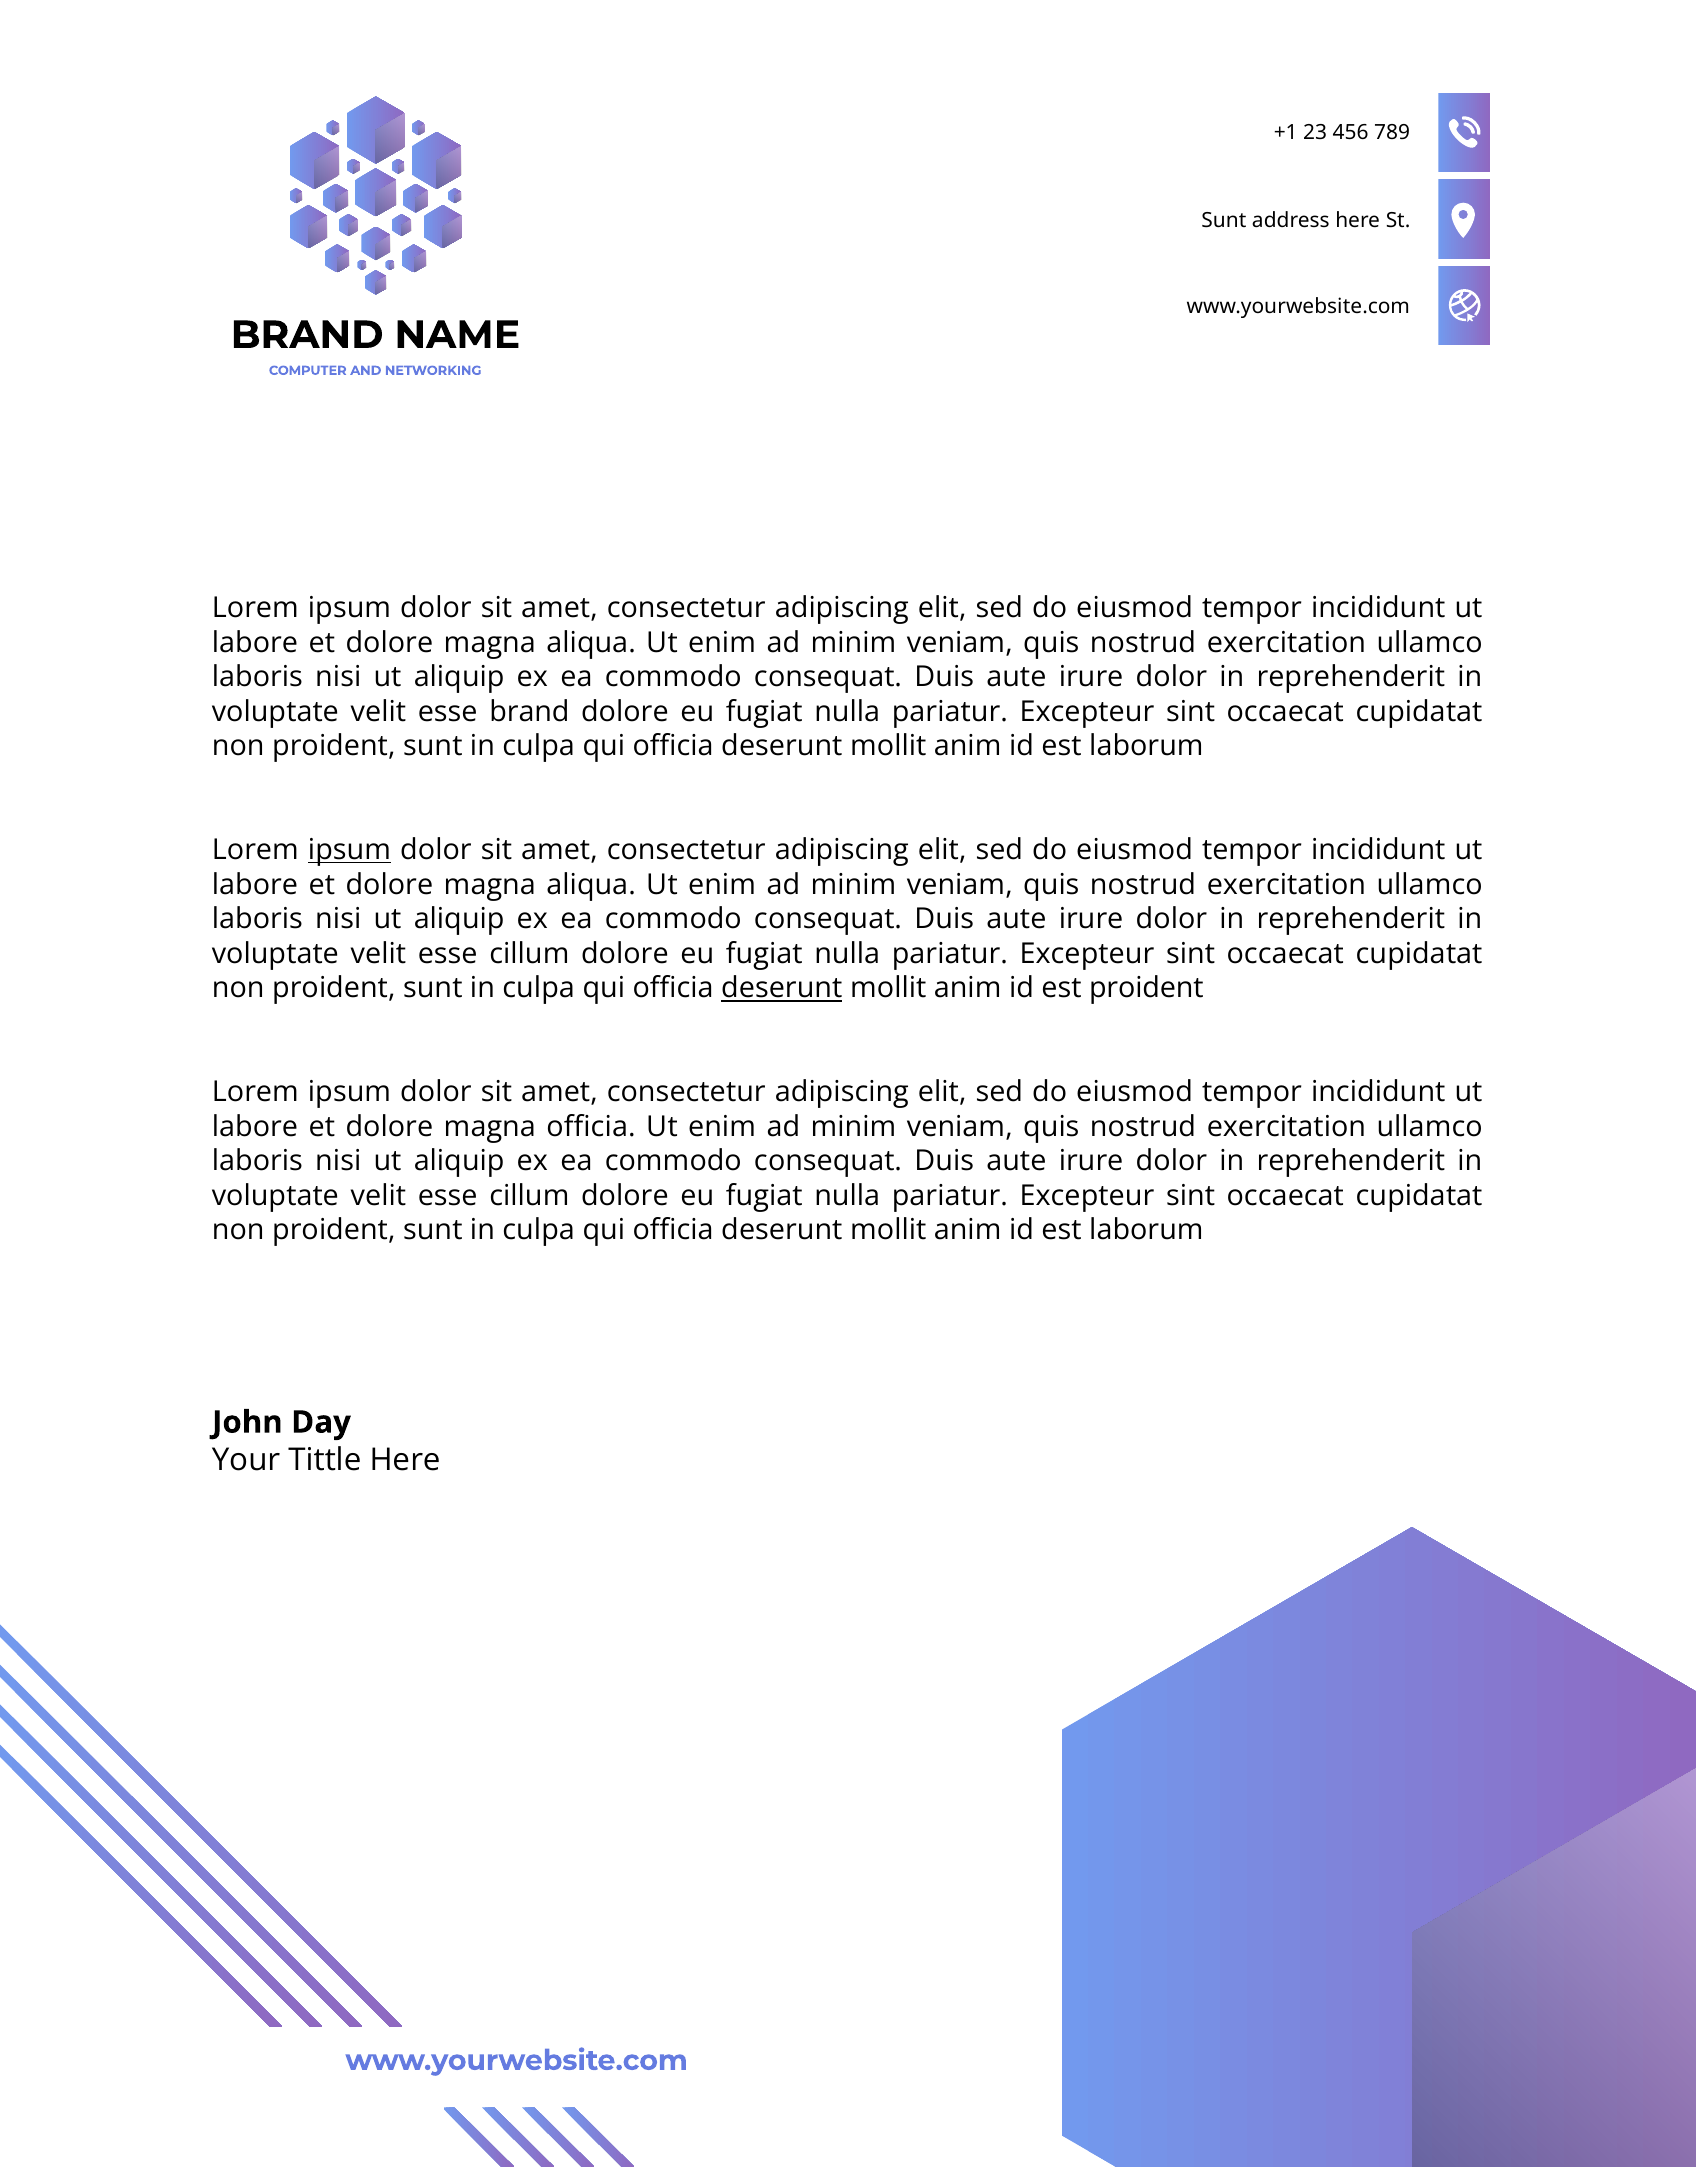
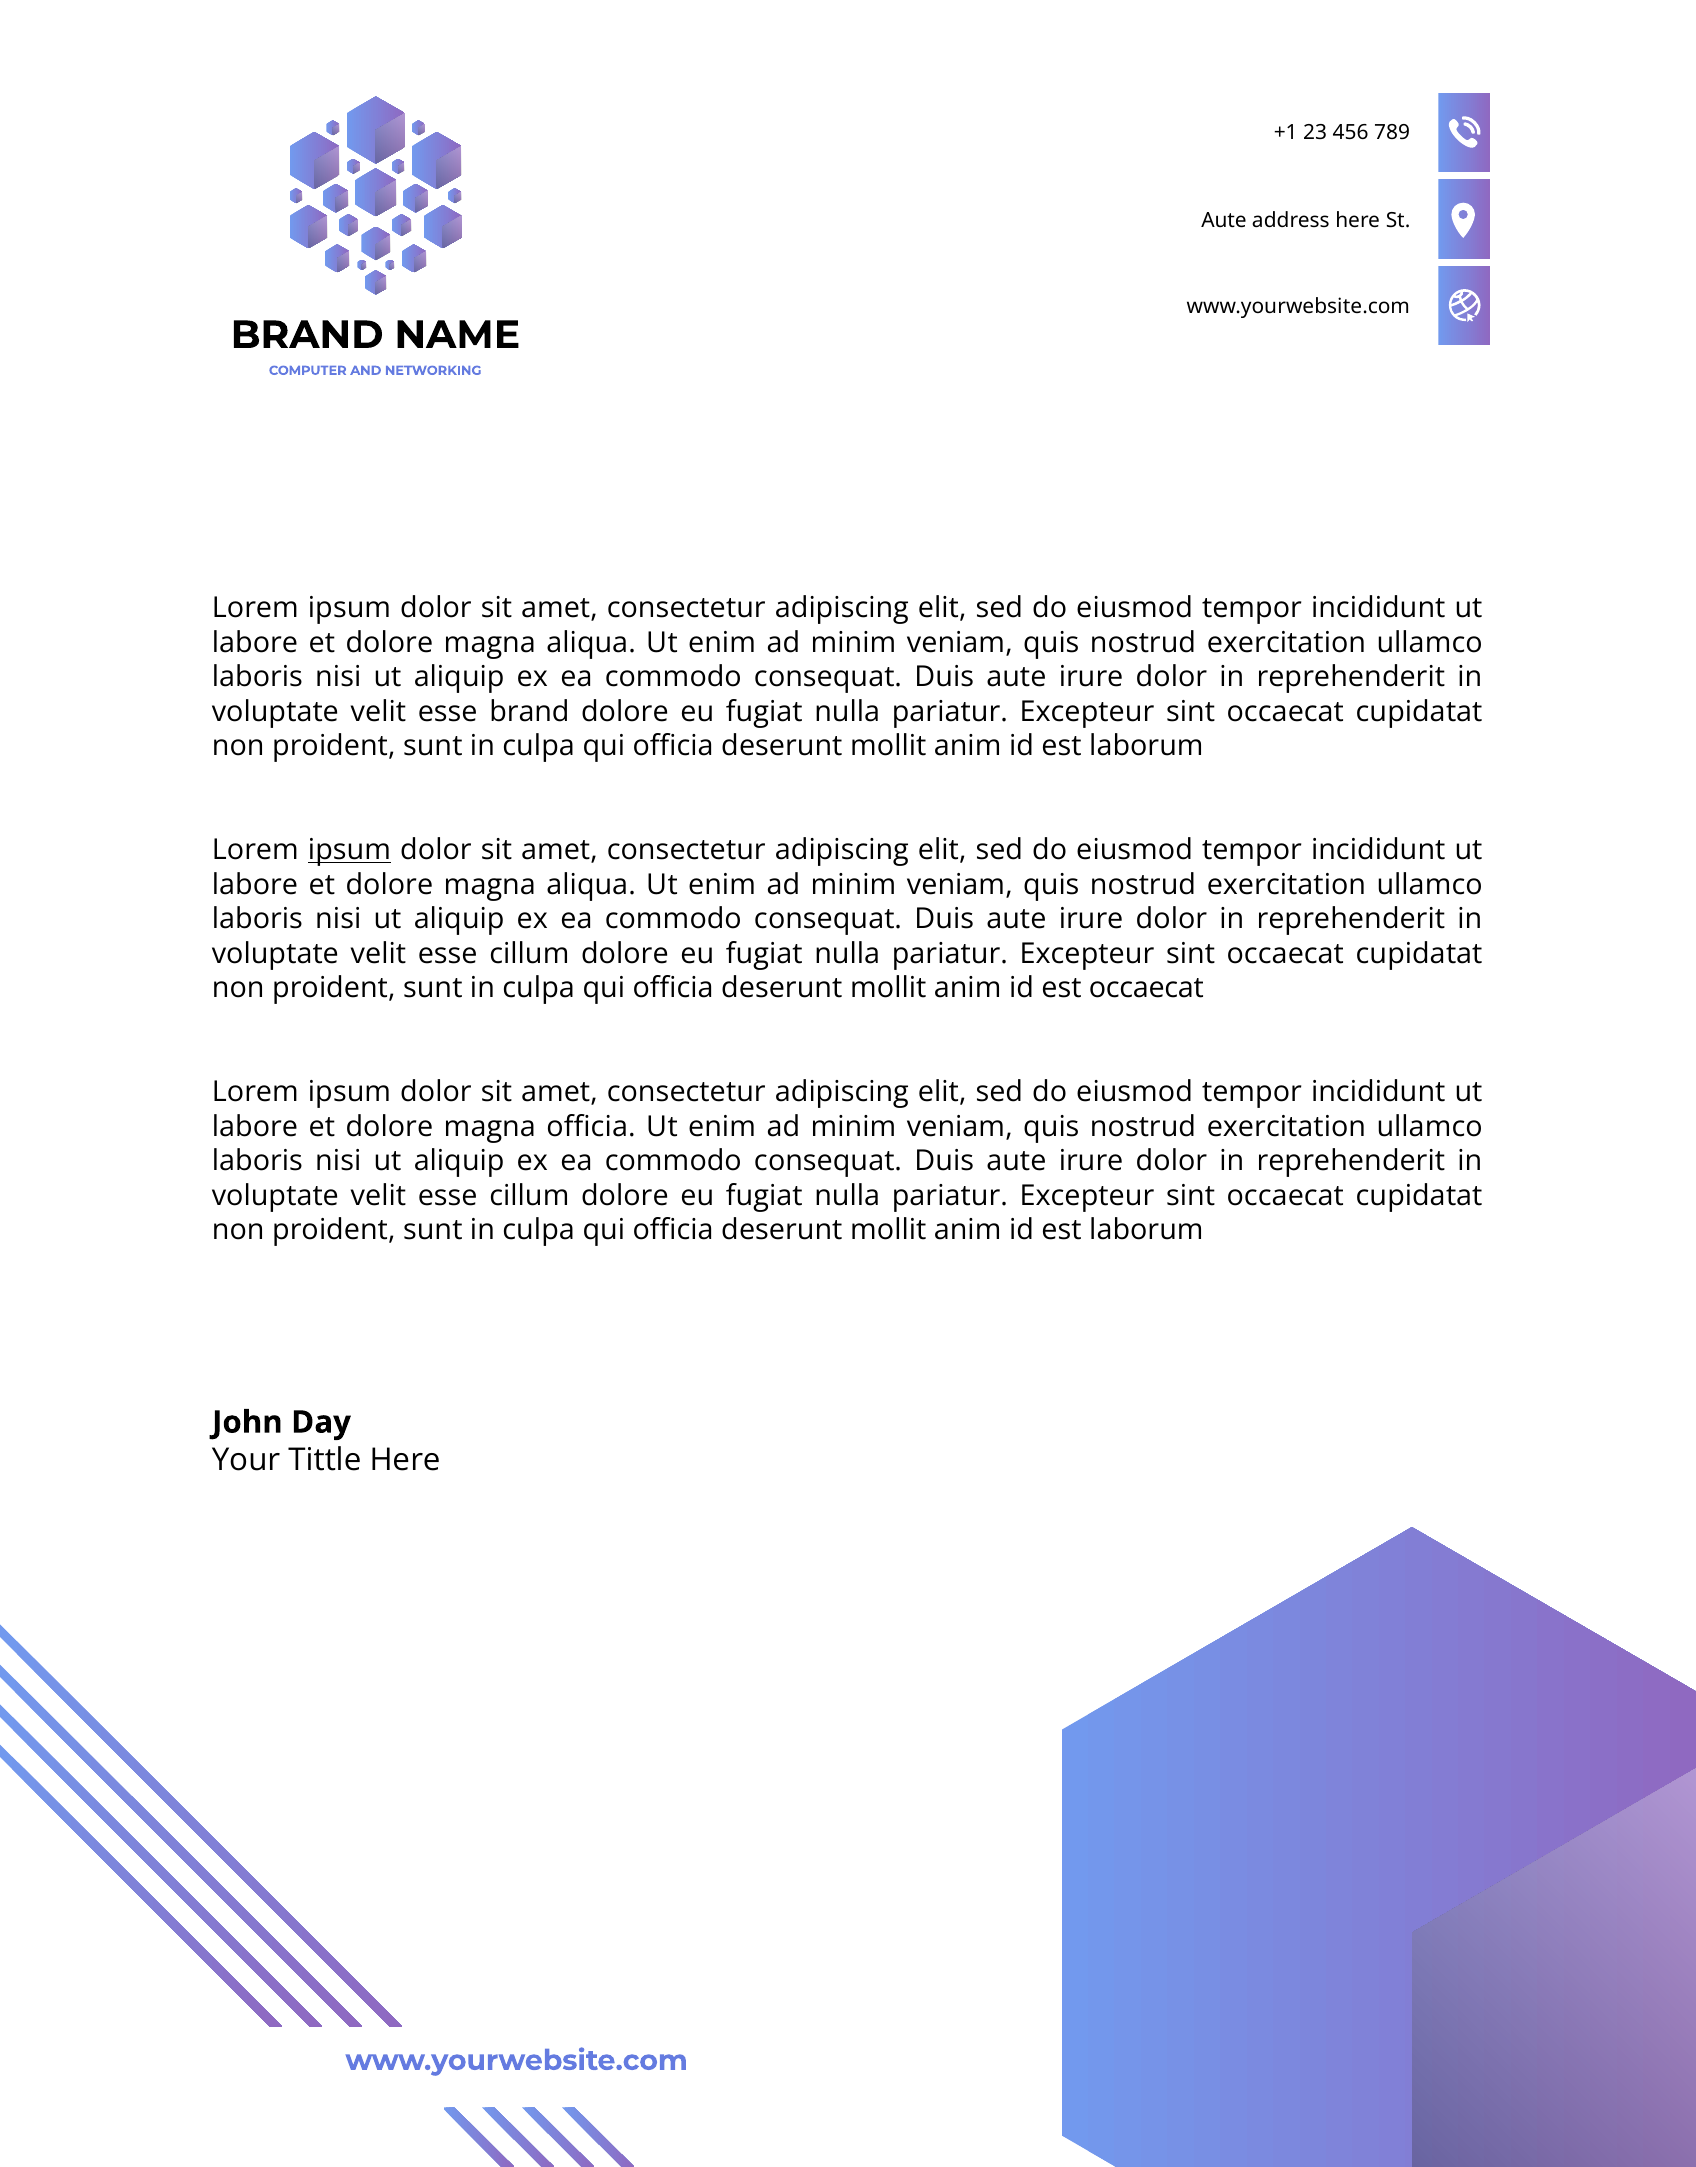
Sunt at (1224, 220): Sunt -> Aute
deserunt at (782, 989) underline: present -> none
est proident: proident -> occaecat
